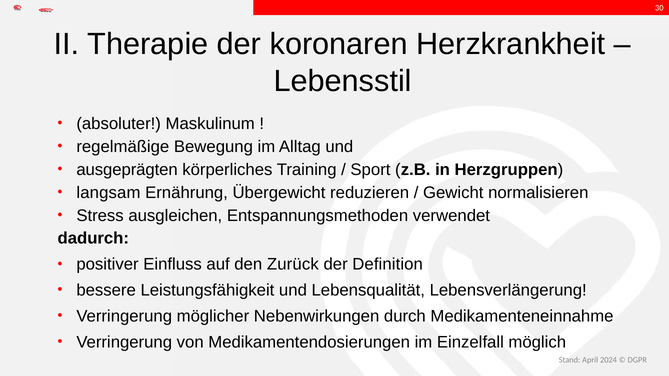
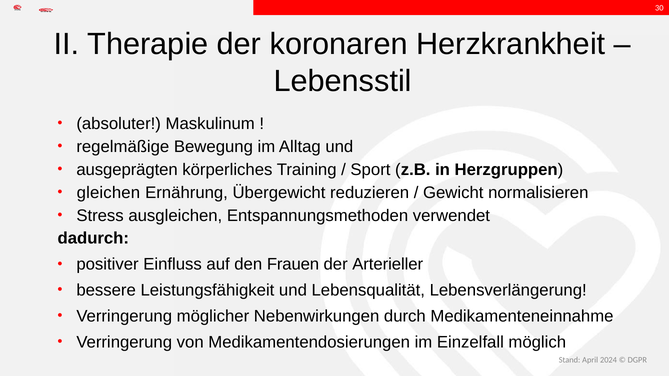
langsam: langsam -> gleichen
Zurück: Zurück -> Frauen
Definition: Definition -> Arterieller
